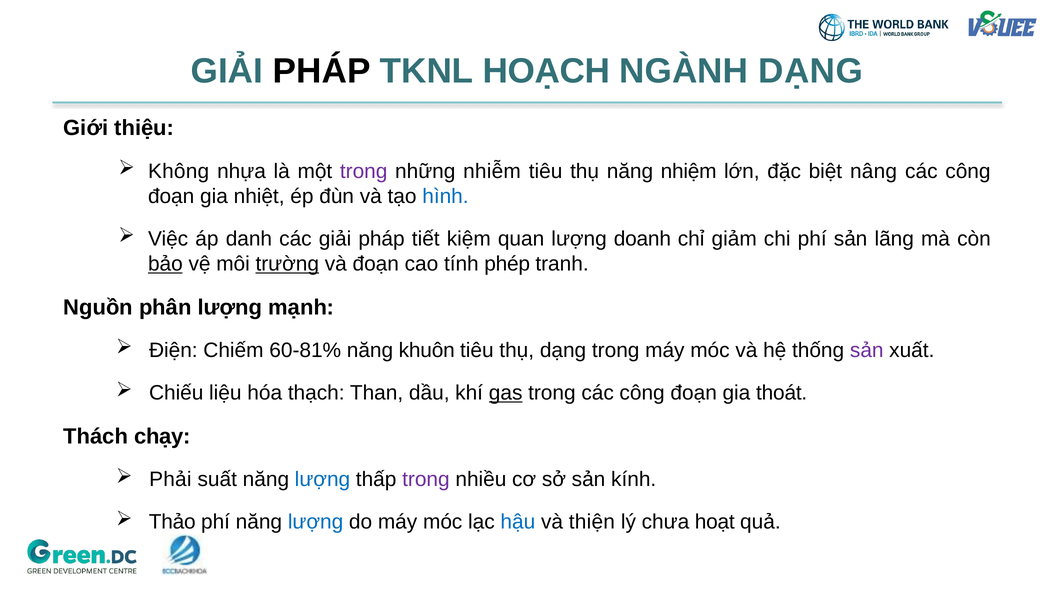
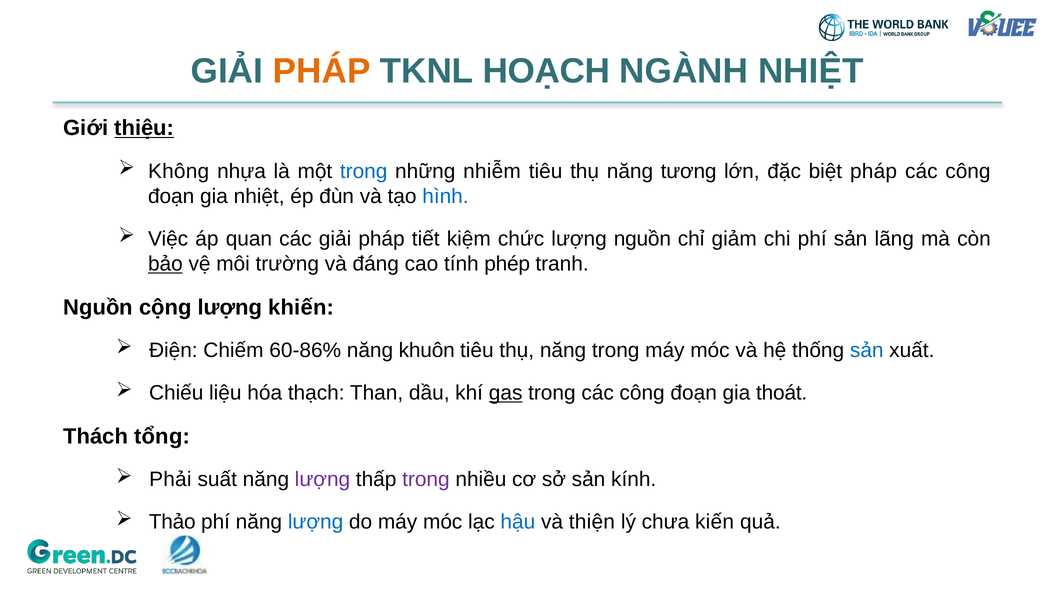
PHÁP at (322, 71) colour: black -> orange
NGÀNH DẠNG: DẠNG -> NHIỆT
thiệu underline: none -> present
trong at (364, 171) colour: purple -> blue
nhiệm: nhiệm -> tương
biệt nâng: nâng -> pháp
danh: danh -> quan
quan: quan -> chức
lượng doanh: doanh -> nguồn
trường underline: present -> none
và đoạn: đoạn -> đáng
phân: phân -> cộng
mạnh: mạnh -> khiến
60-81%: 60-81% -> 60-86%
dạng at (563, 351): dạng -> năng
sản at (867, 351) colour: purple -> blue
chạy: chạy -> tổng
lượng at (322, 480) colour: blue -> purple
hoạt: hoạt -> kiến
